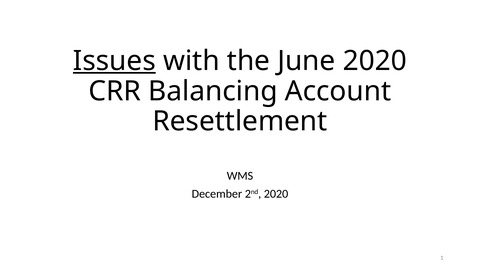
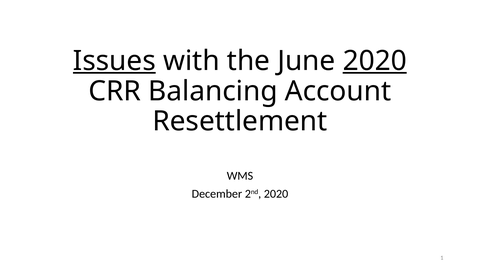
2020 at (375, 61) underline: none -> present
